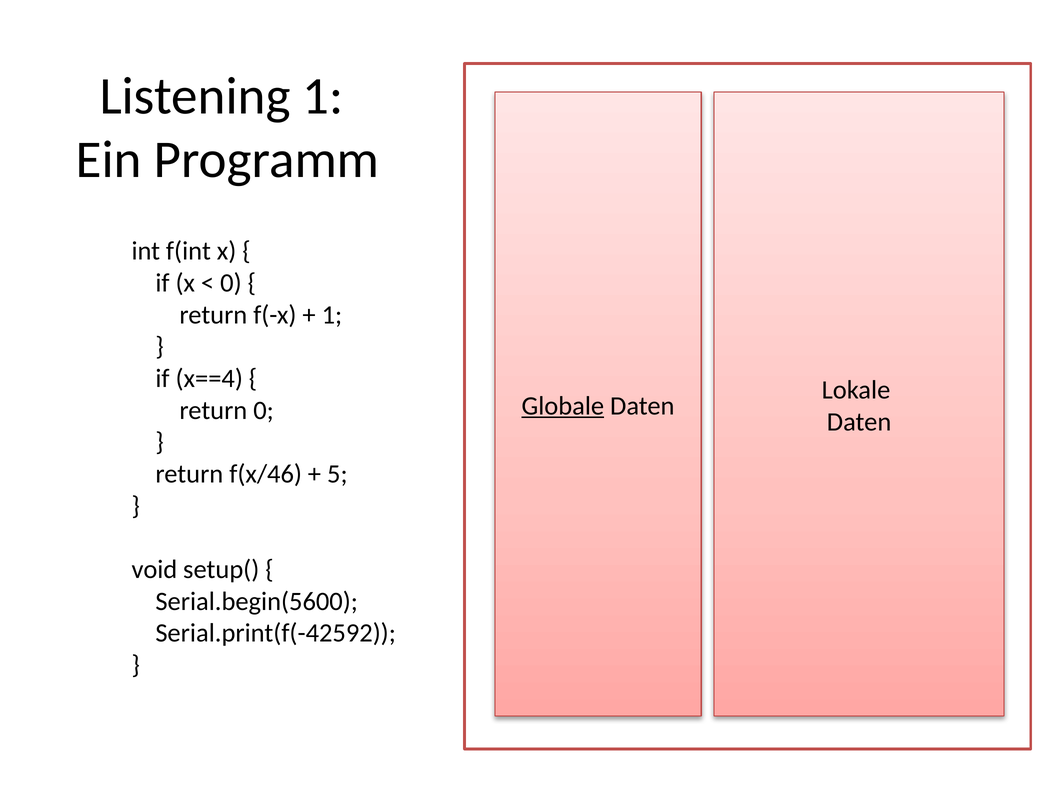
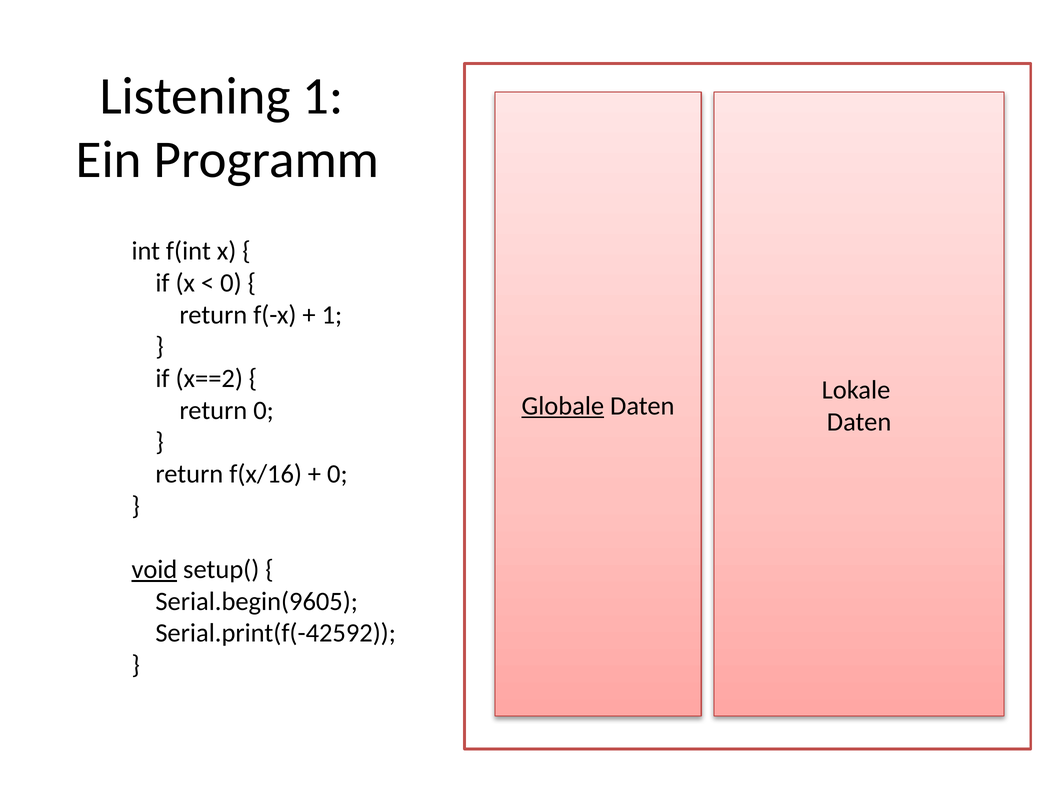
x==4: x==4 -> x==2
f(x/46: f(x/46 -> f(x/16
5 at (337, 474): 5 -> 0
void underline: none -> present
Serial.begin(5600: Serial.begin(5600 -> Serial.begin(9605
